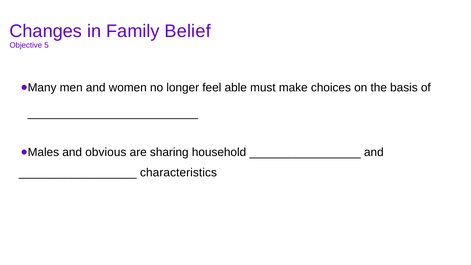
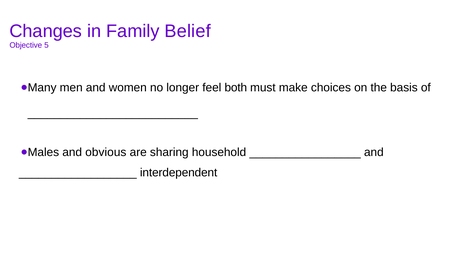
able: able -> both
characteristics: characteristics -> interdependent
